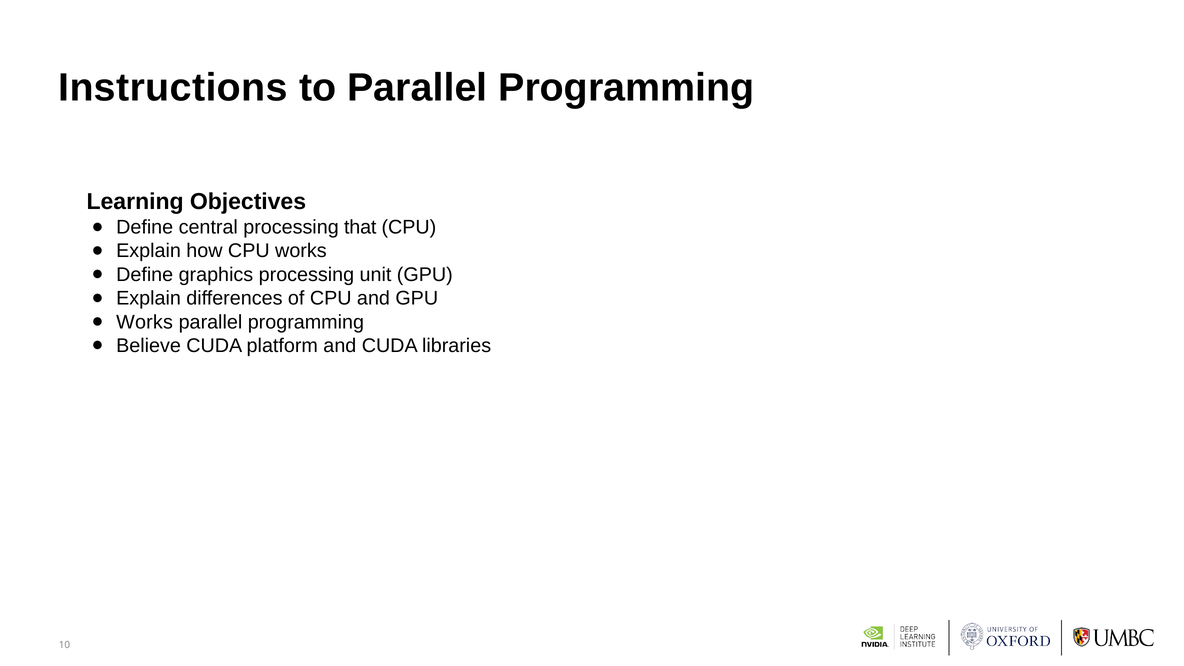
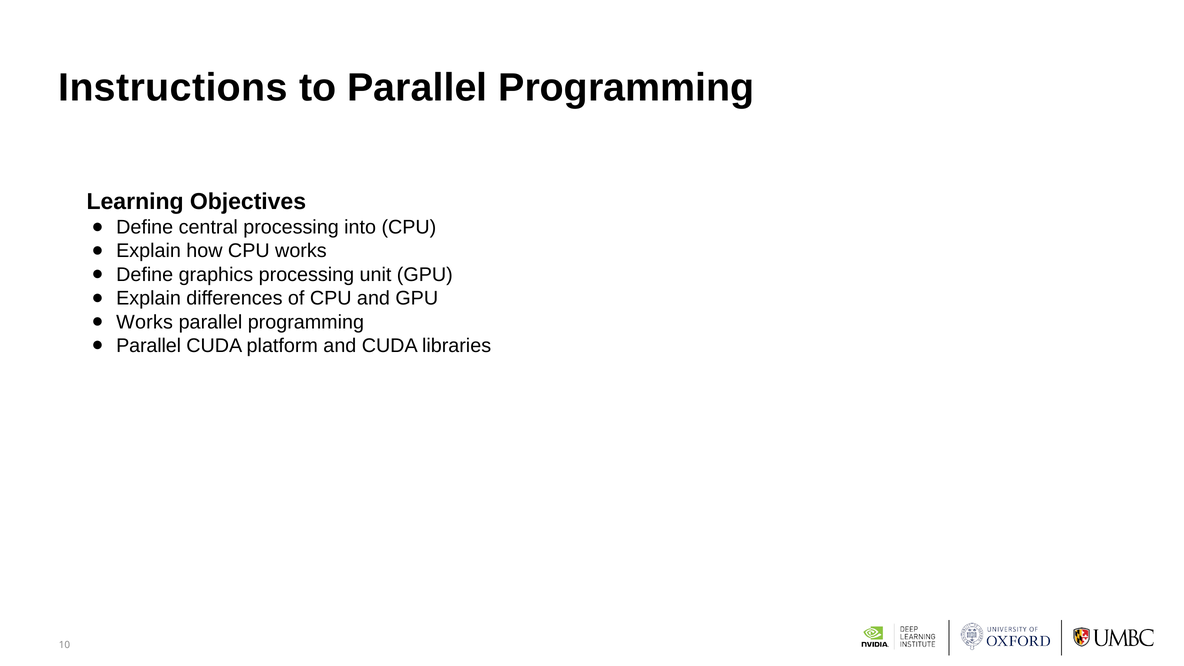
that: that -> into
Believe at (149, 346): Believe -> Parallel
